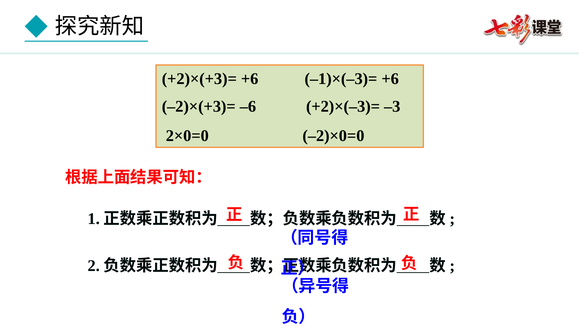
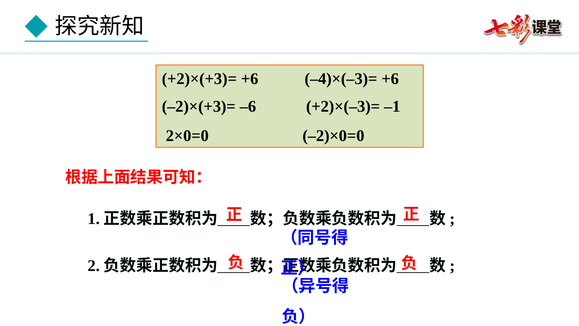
–1)×(–3)=: –1)×(–3)= -> –4)×(–3)=
–3: –3 -> –1
